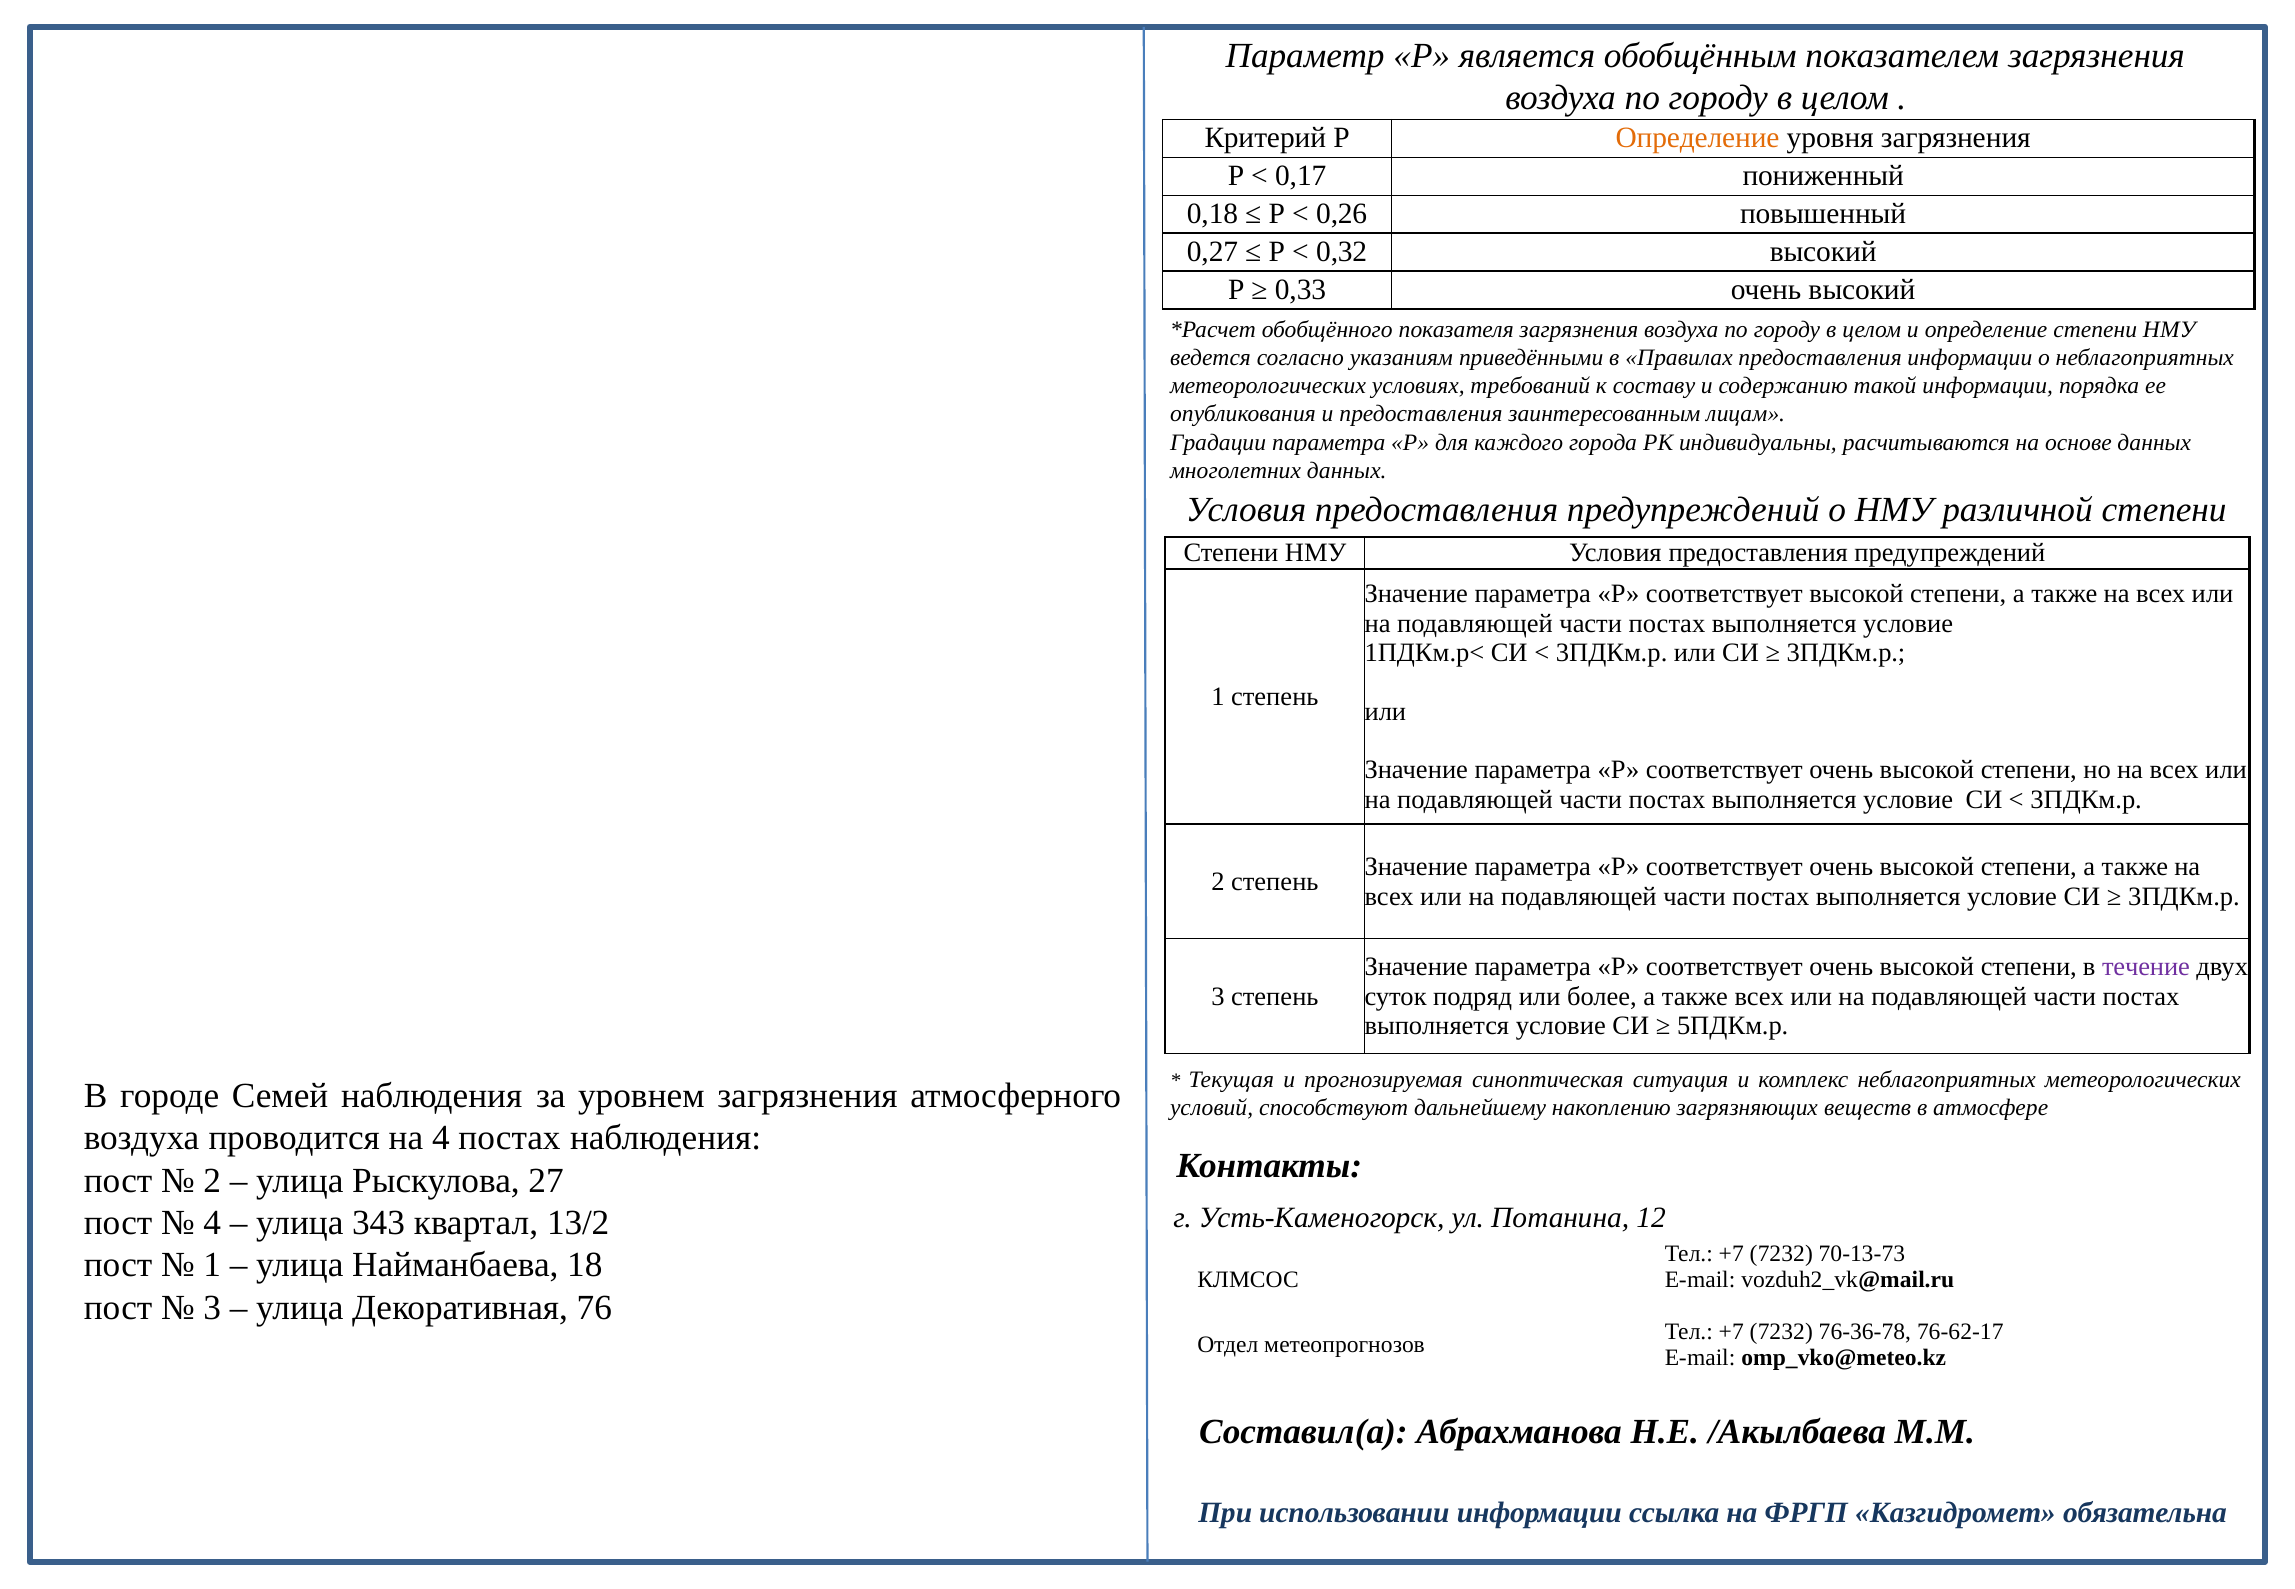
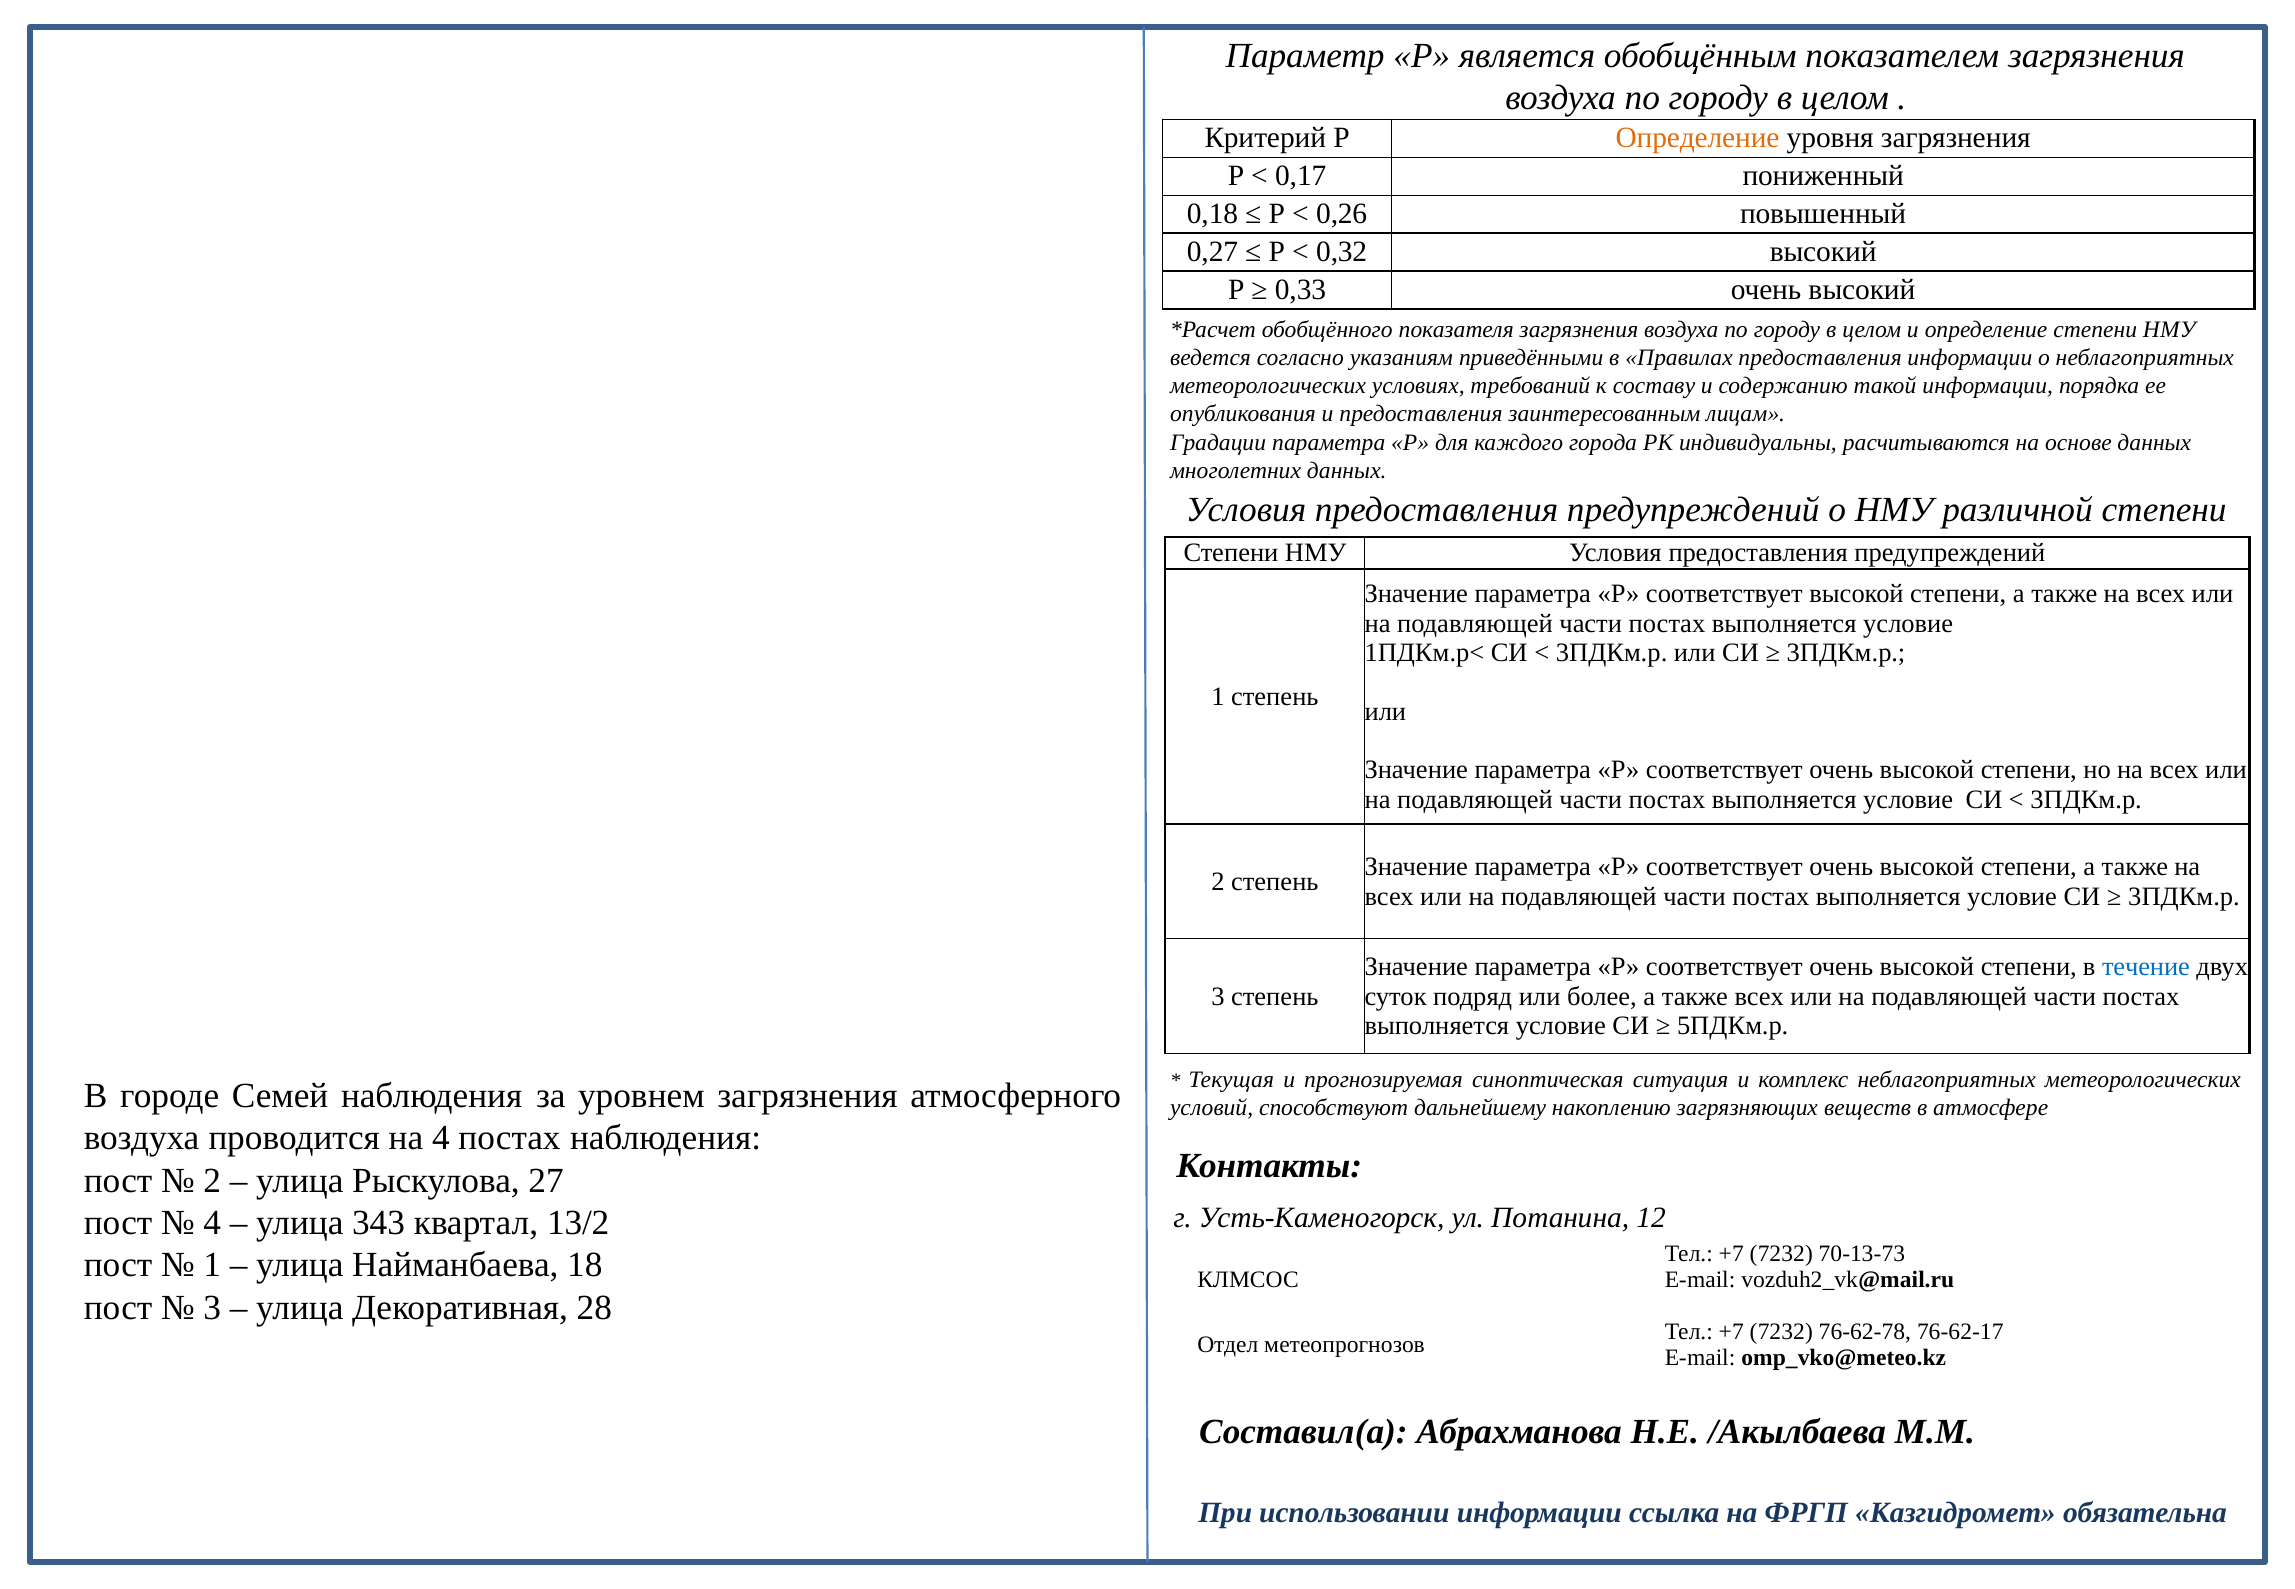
течение colour: purple -> blue
76: 76 -> 28
76-36-78: 76-36-78 -> 76-62-78
